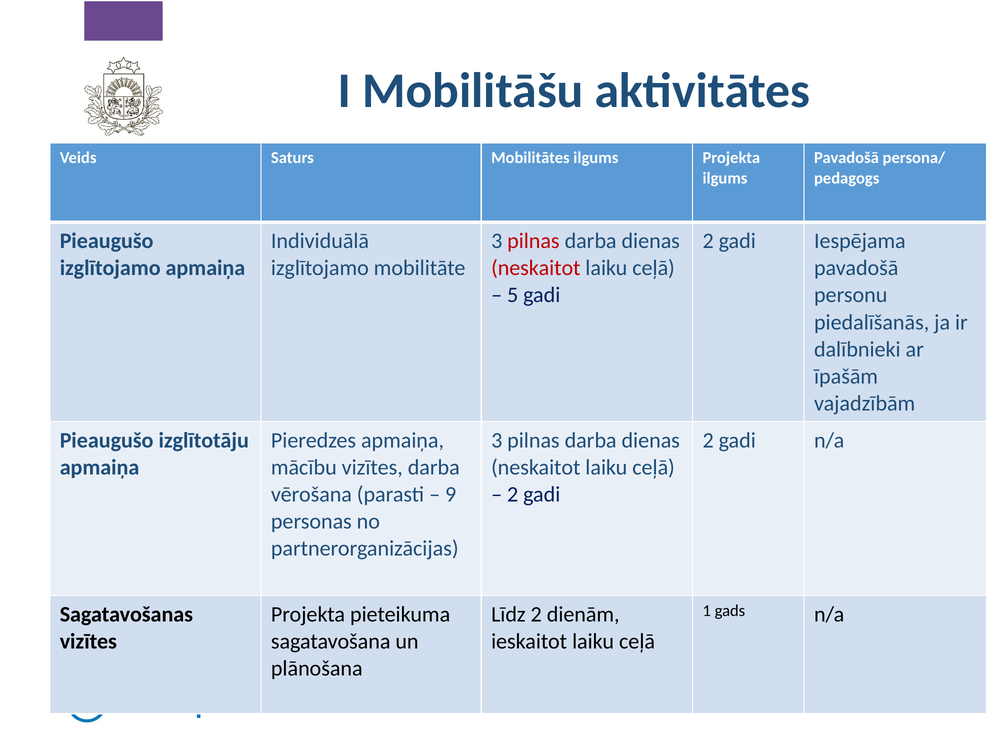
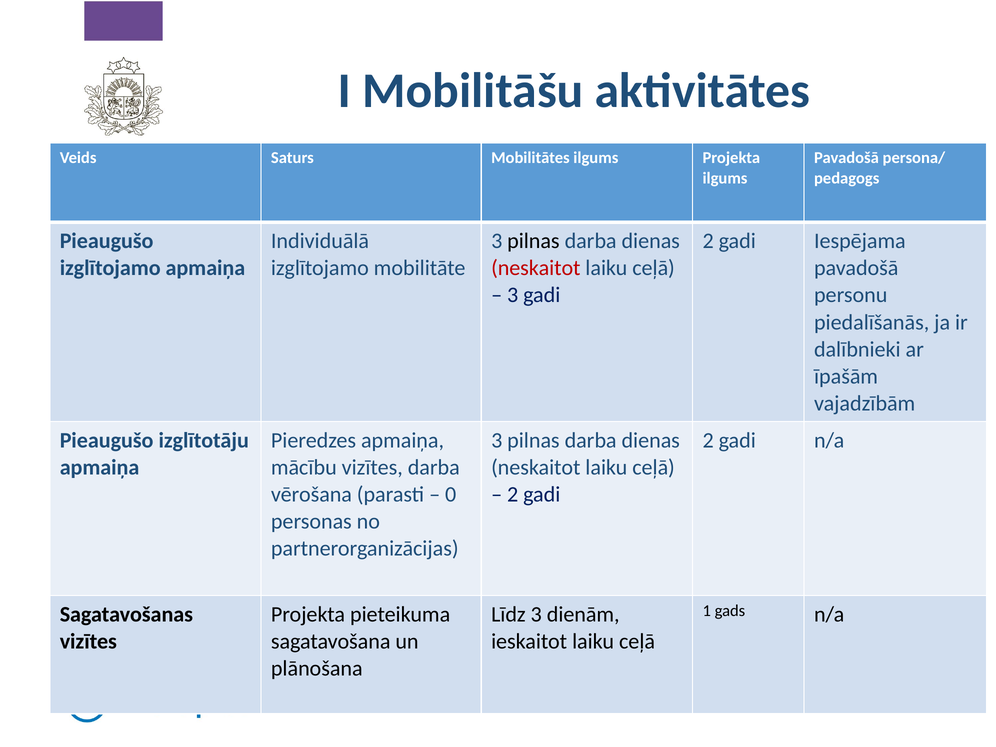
pilnas at (533, 241) colour: red -> black
5 at (513, 295): 5 -> 3
9: 9 -> 0
Līdz 2: 2 -> 3
